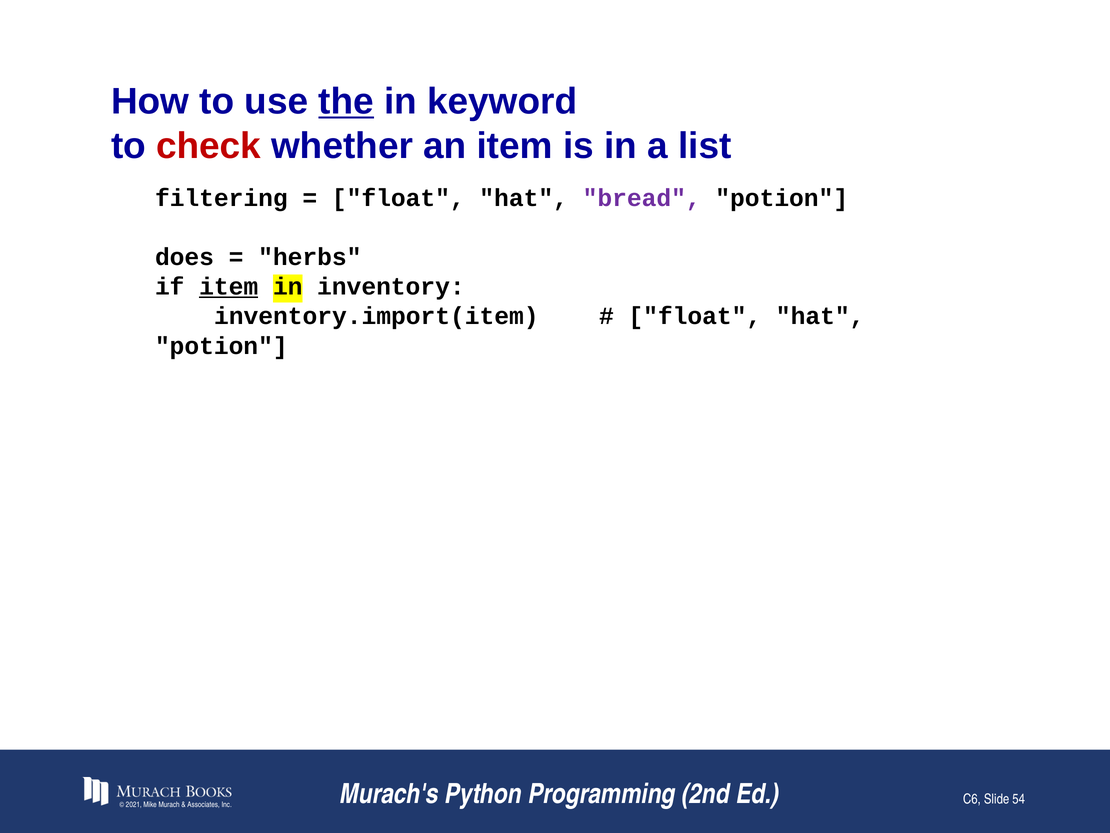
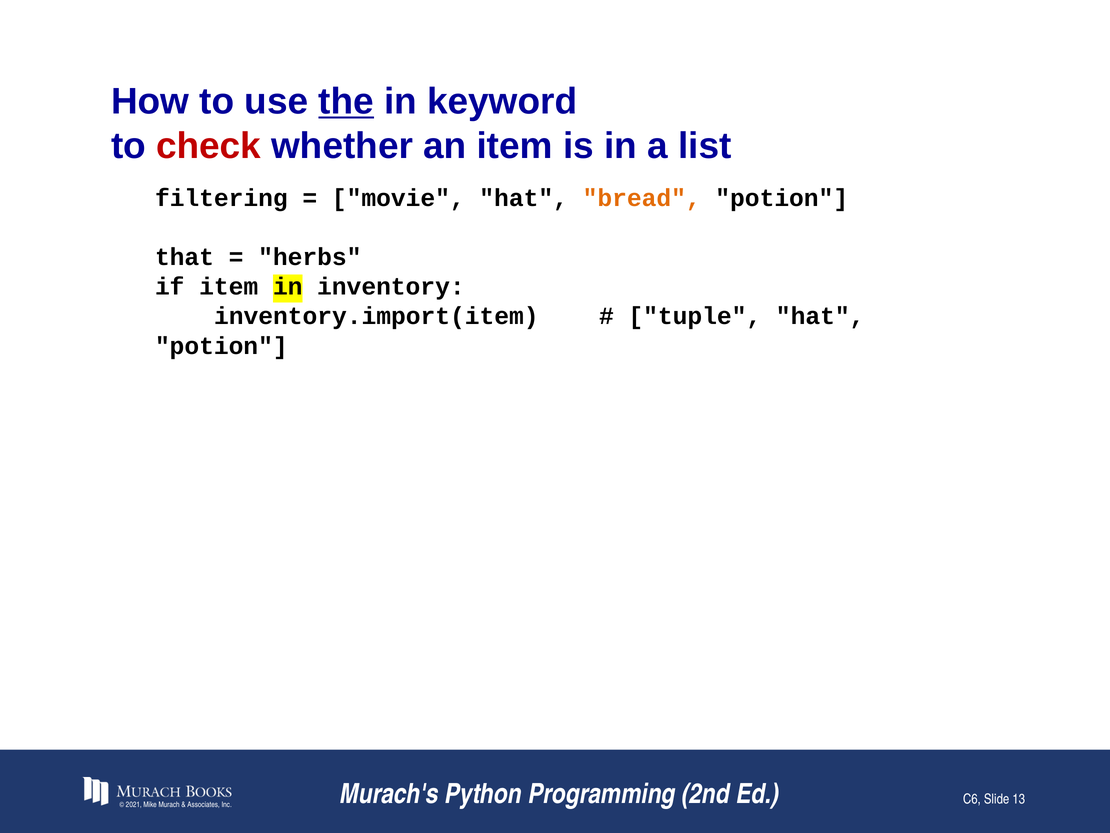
float at (398, 198): float -> movie
bread colour: purple -> orange
does: does -> that
item at (229, 287) underline: present -> none
float at (695, 316): float -> tuple
54: 54 -> 13
